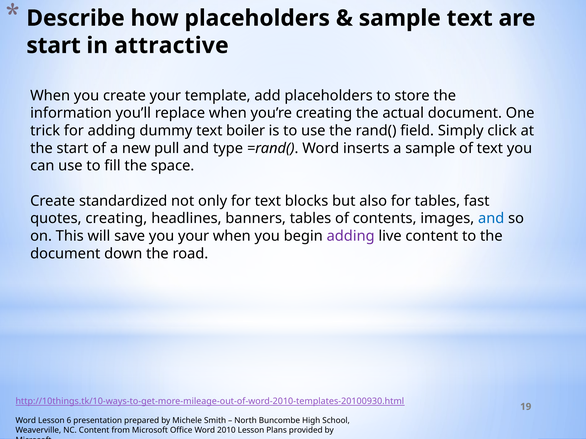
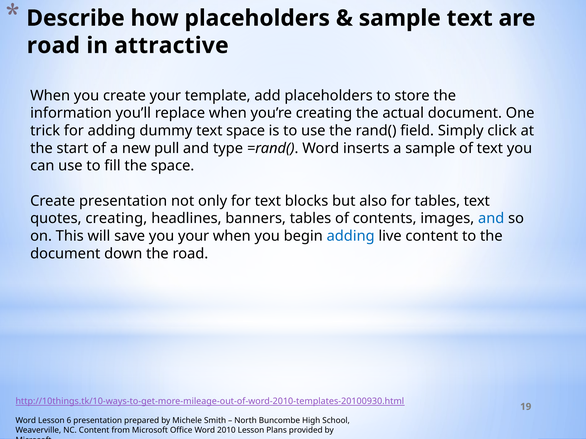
start at (54, 46): start -> road
text boiler: boiler -> space
Create standardized: standardized -> presentation
tables fast: fast -> text
adding at (351, 236) colour: purple -> blue
